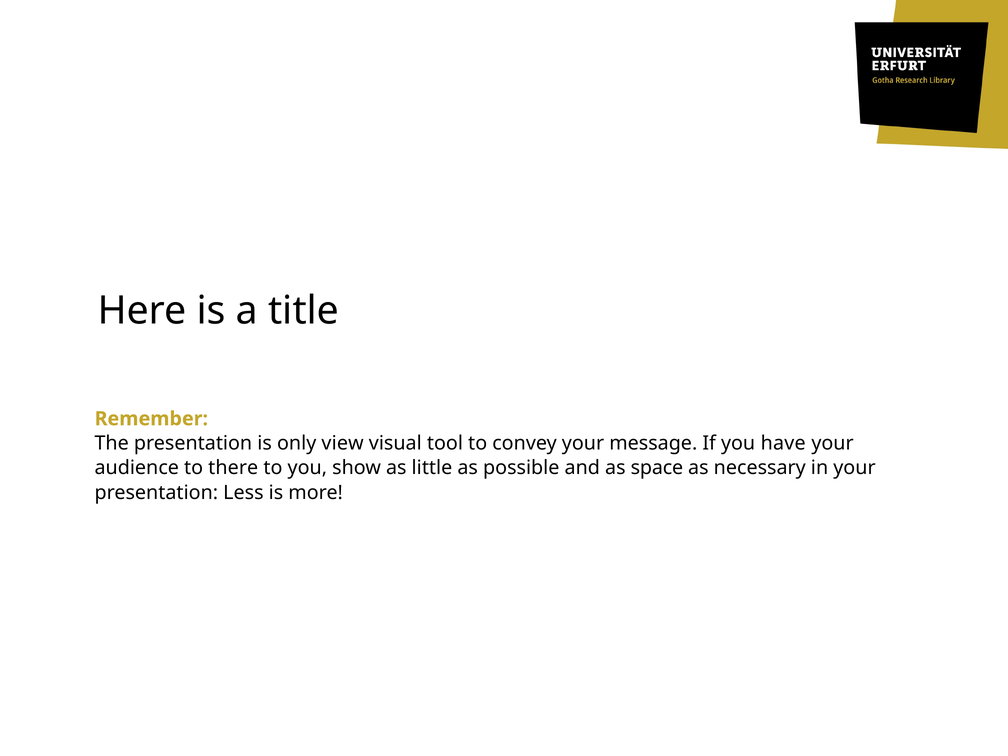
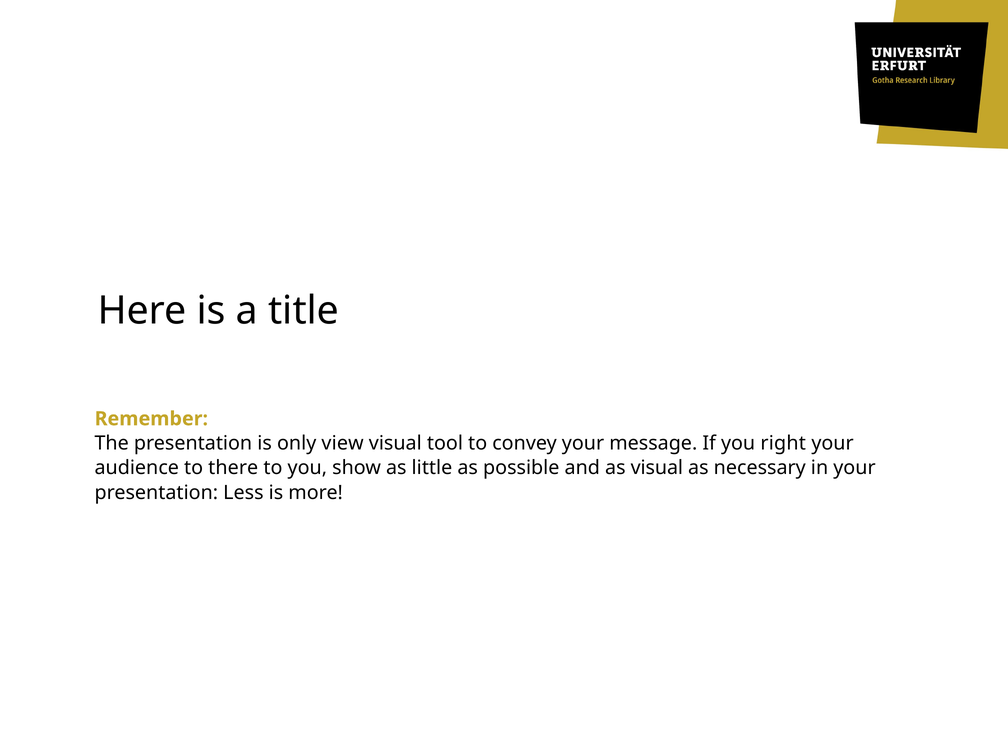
have: have -> right
as space: space -> visual
